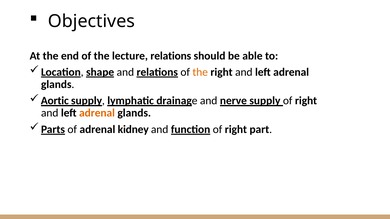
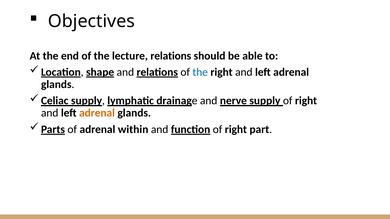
the at (200, 72) colour: orange -> blue
Aortic: Aortic -> Celiac
kidney: kidney -> within
